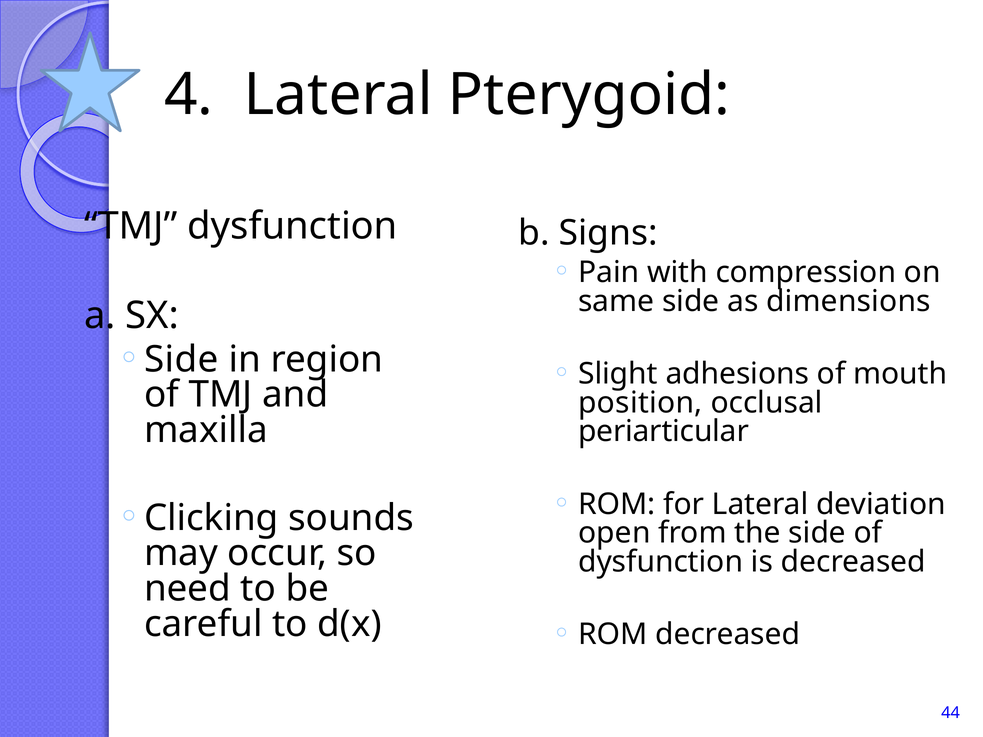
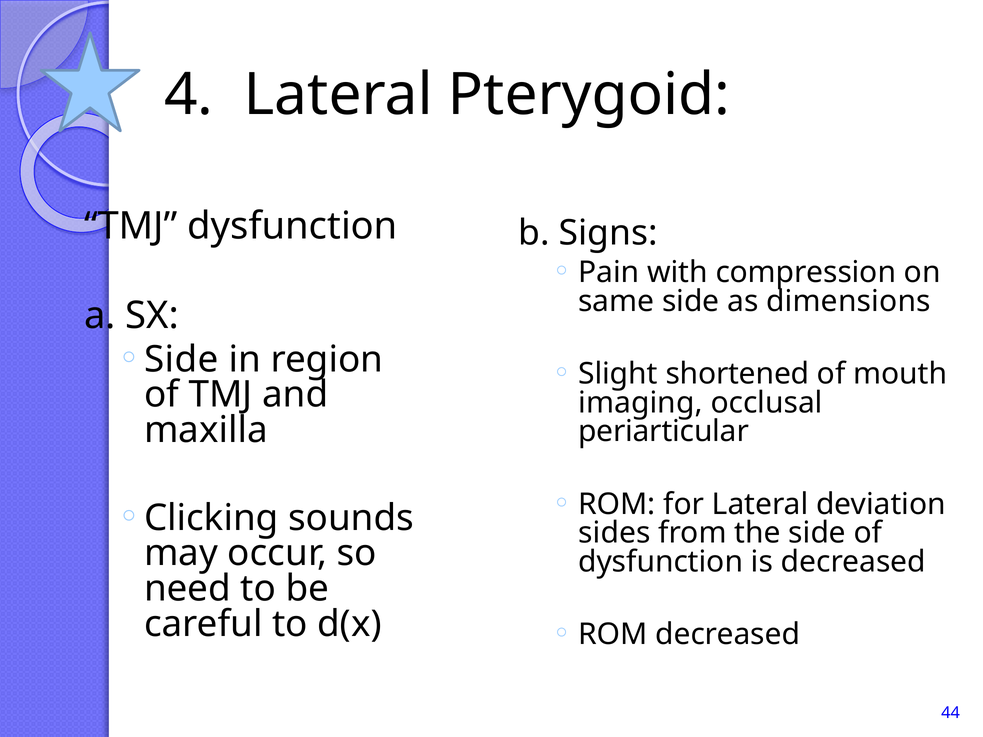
adhesions: adhesions -> shortened
position: position -> imaging
open: open -> sides
